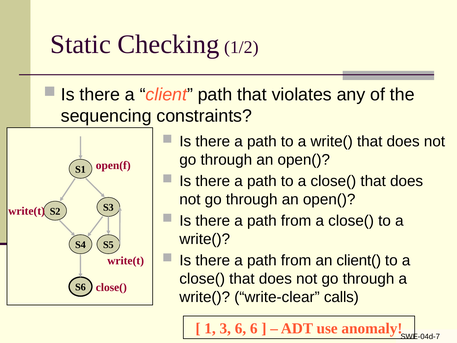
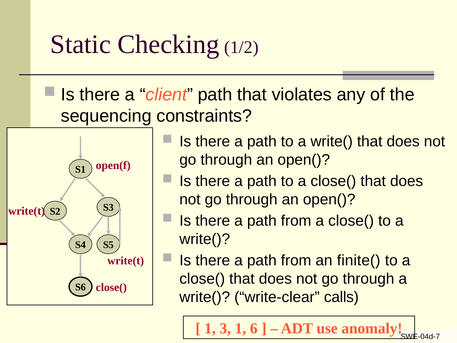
client(: client( -> finite(
3 6: 6 -> 1
